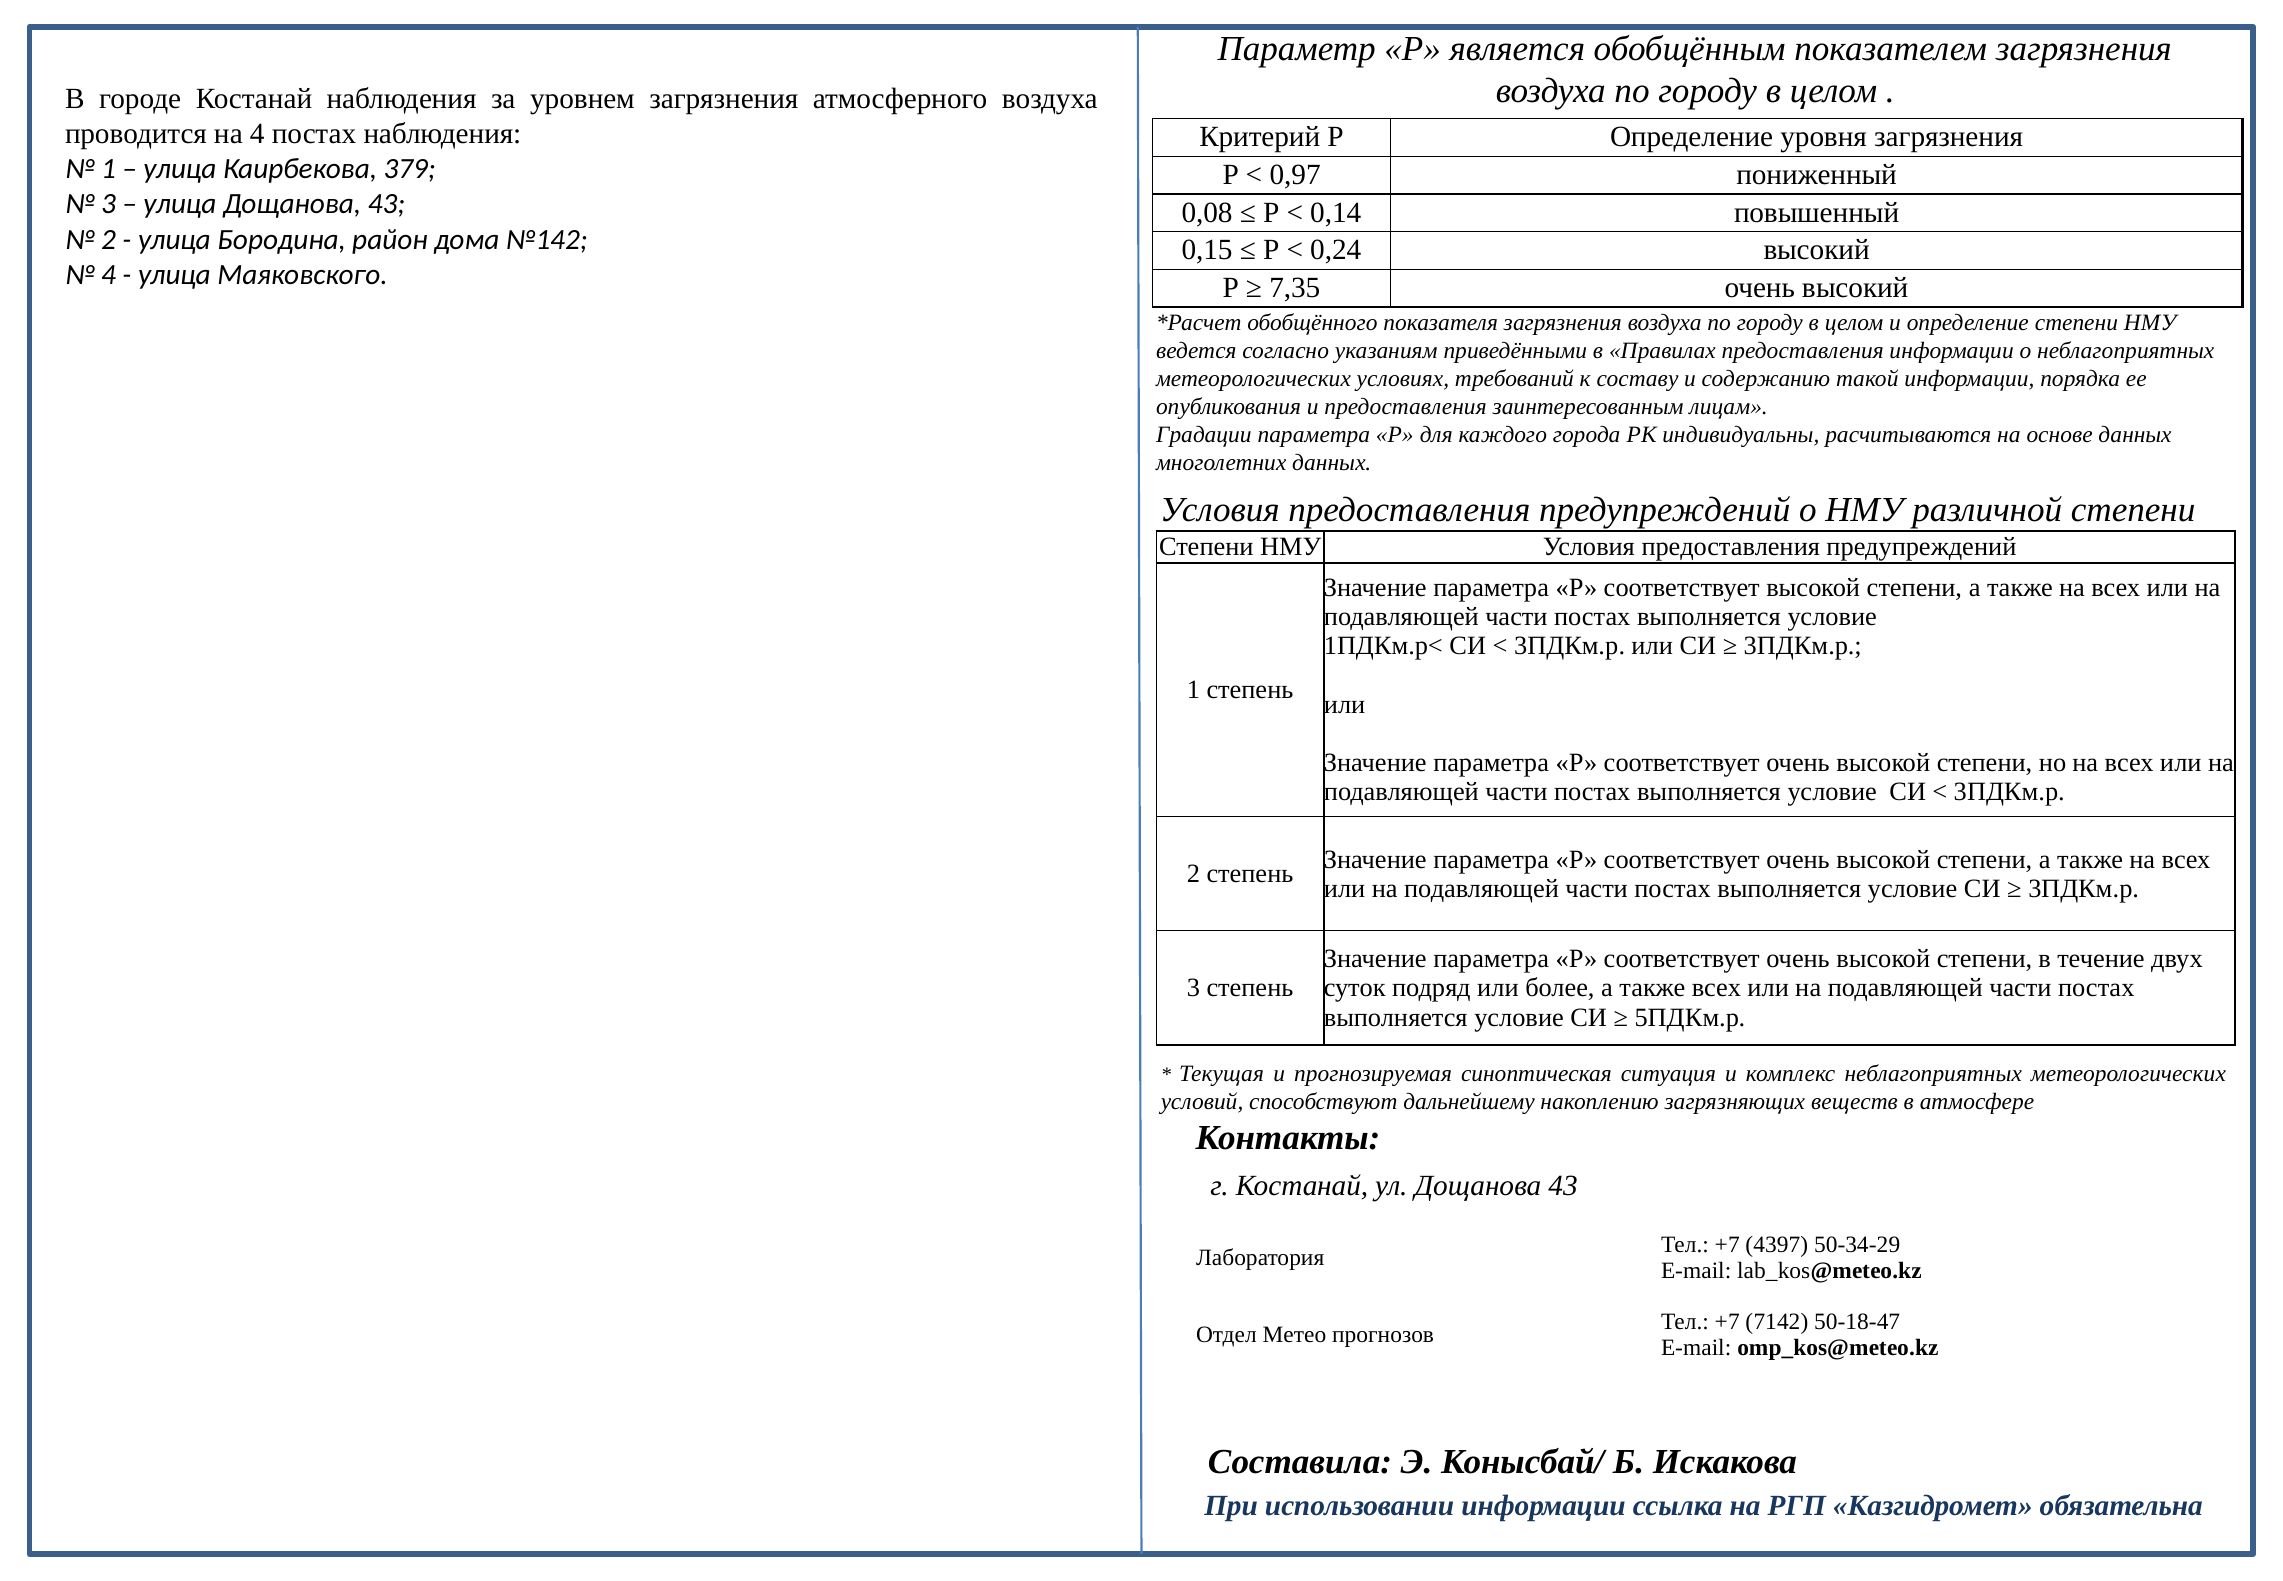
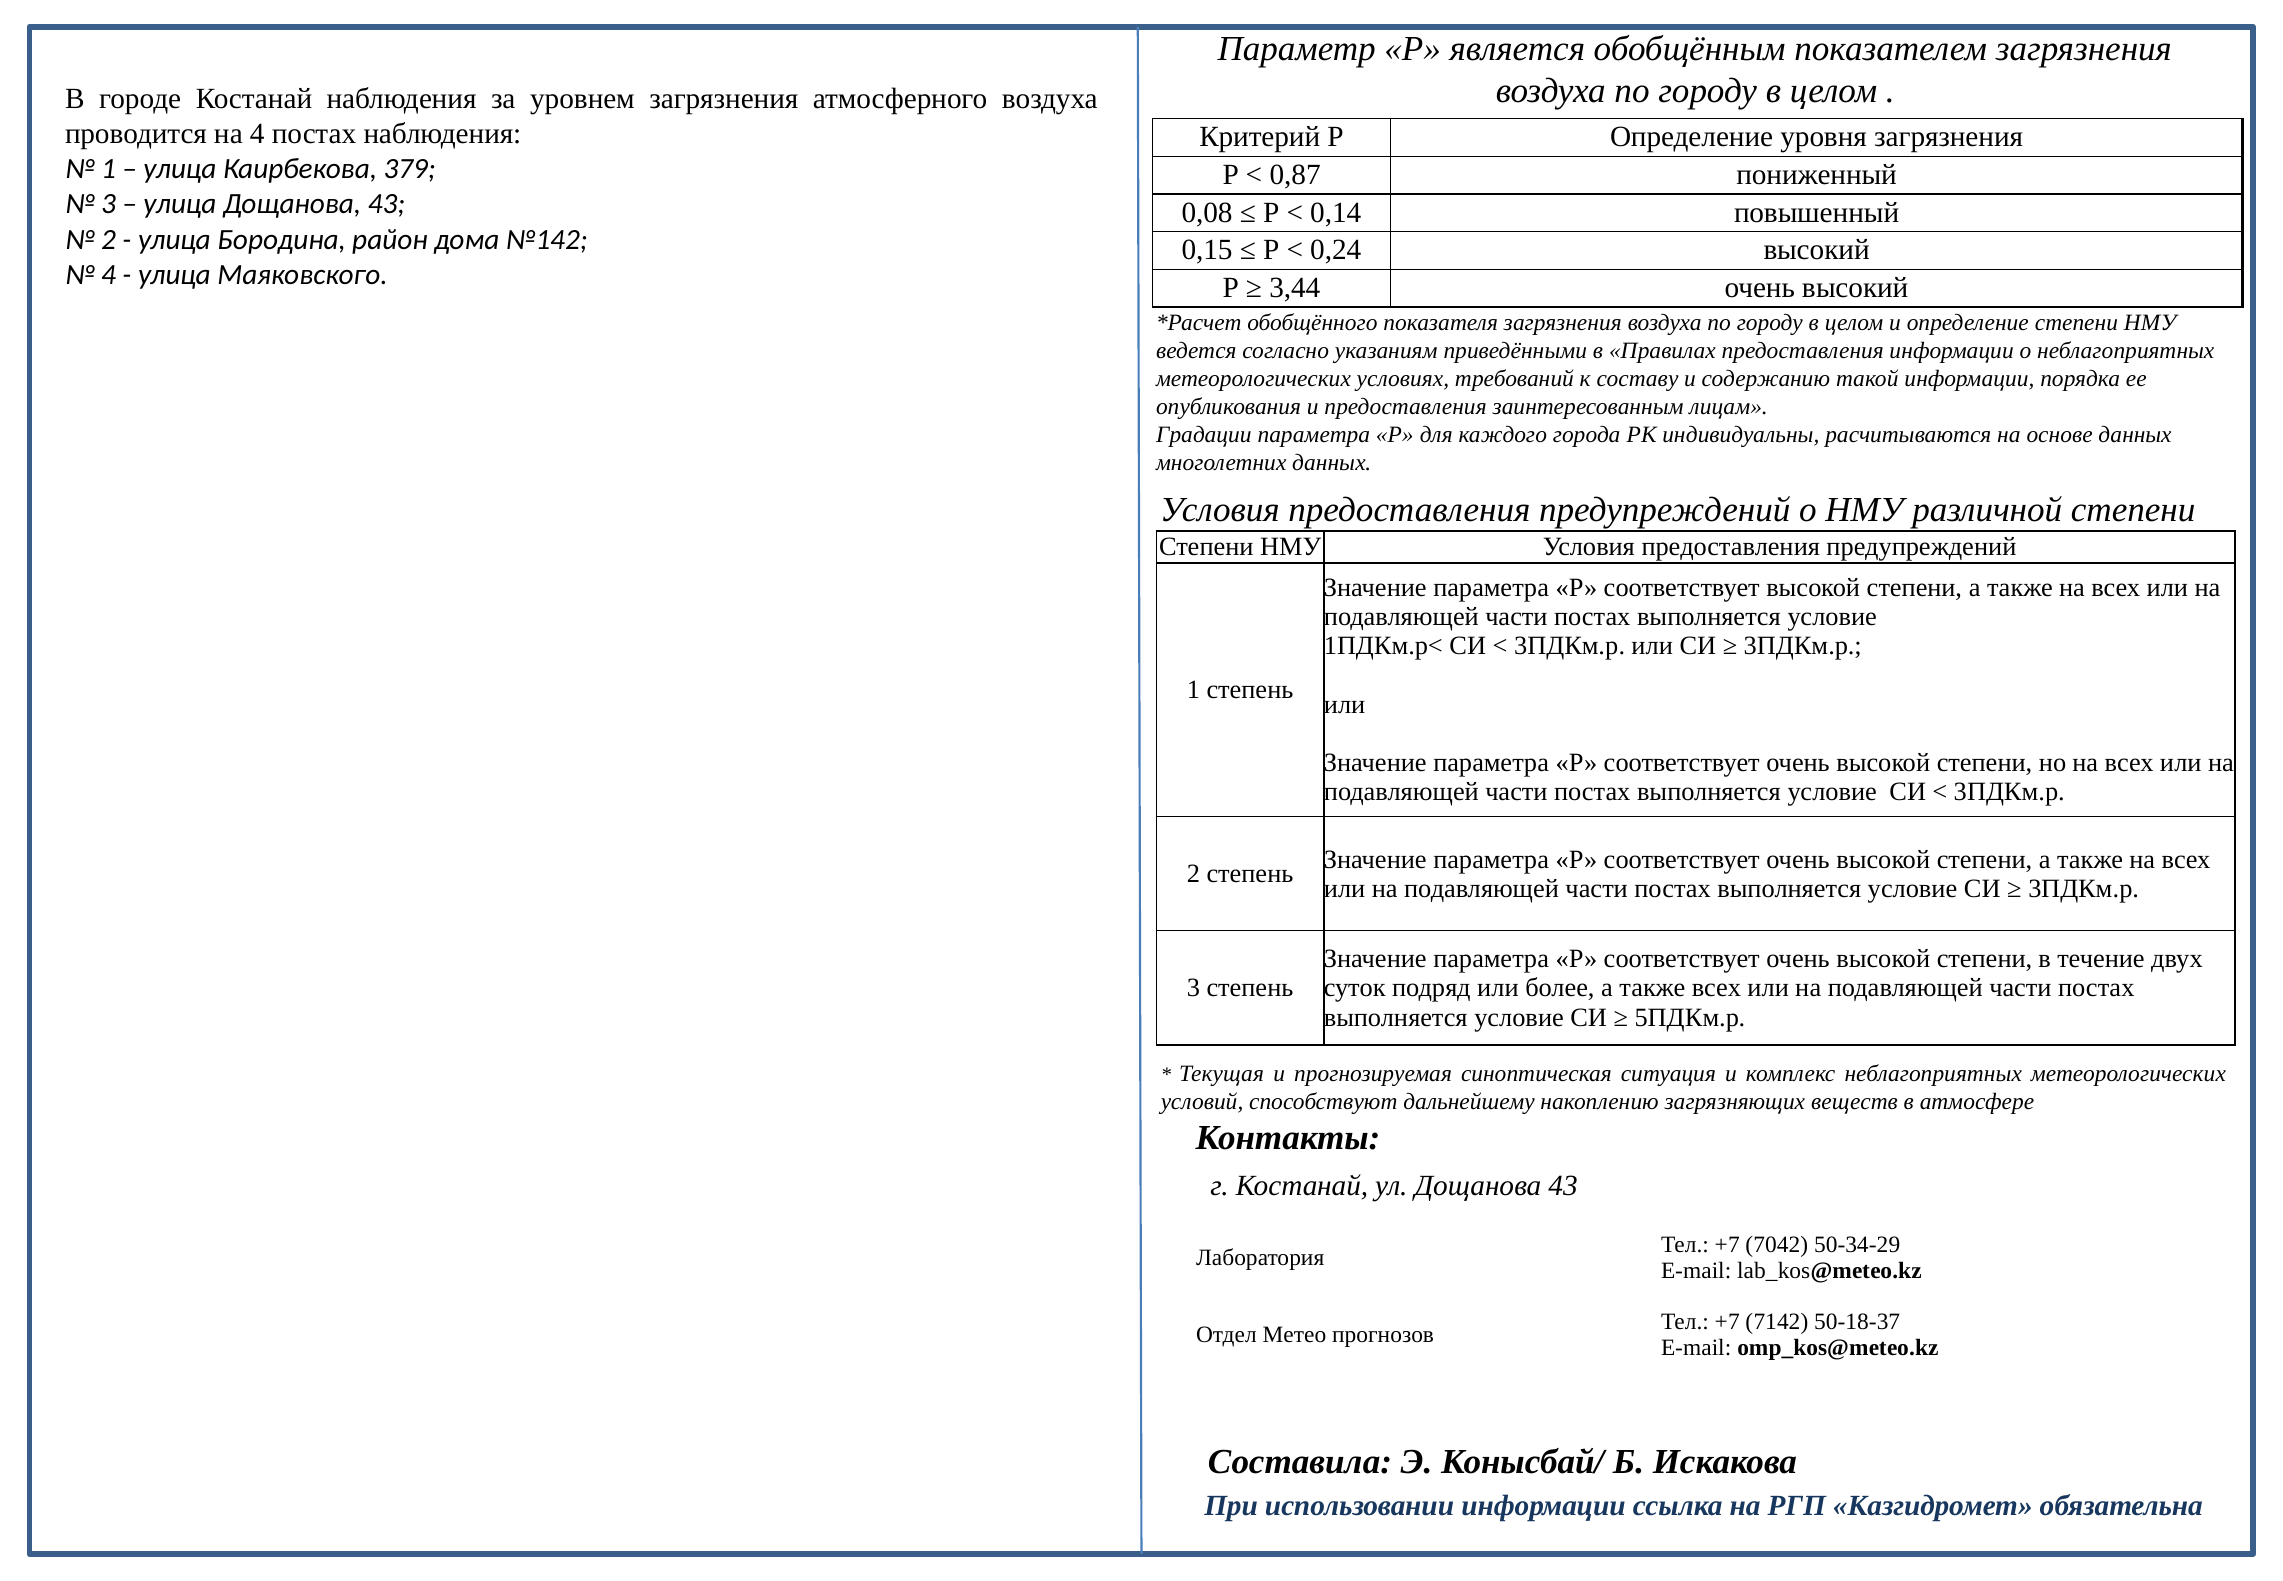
0,97: 0,97 -> 0,87
7,35: 7,35 -> 3,44
4397: 4397 -> 7042
50-18-47: 50-18-47 -> 50-18-37
